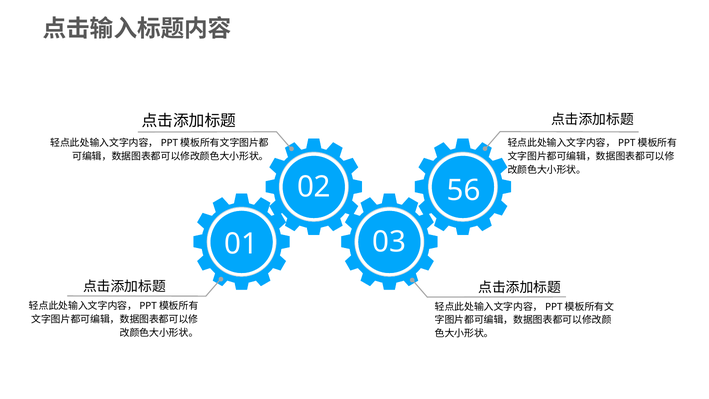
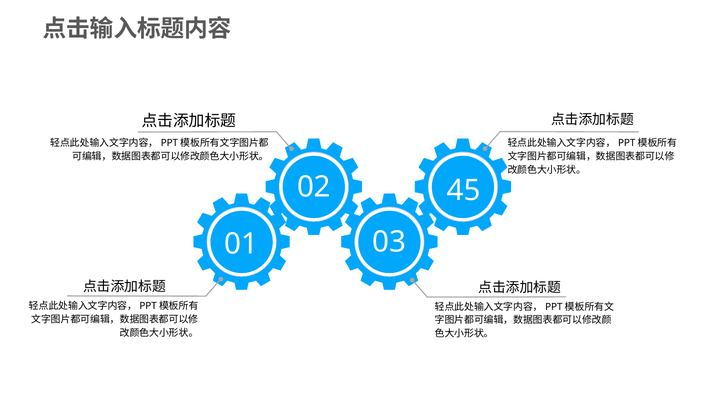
56: 56 -> 45
